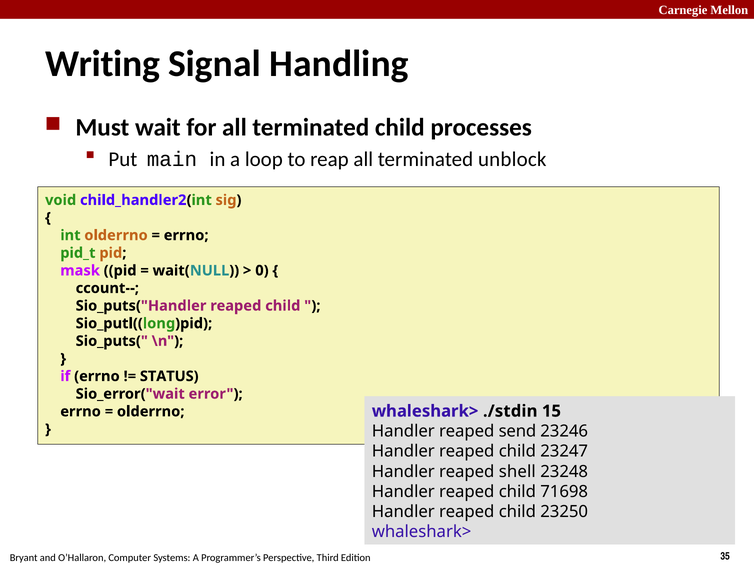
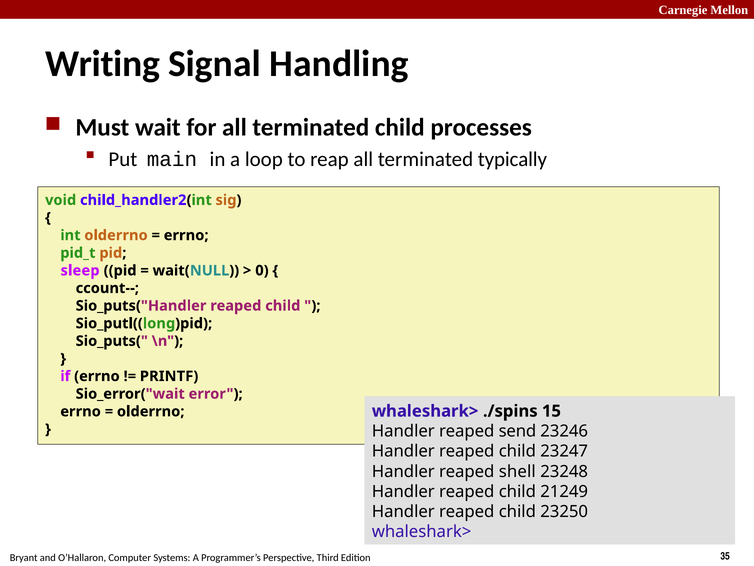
unblock: unblock -> typically
mask: mask -> sleep
STATUS: STATUS -> PRINTF
./stdin: ./stdin -> ./spins
71698: 71698 -> 21249
